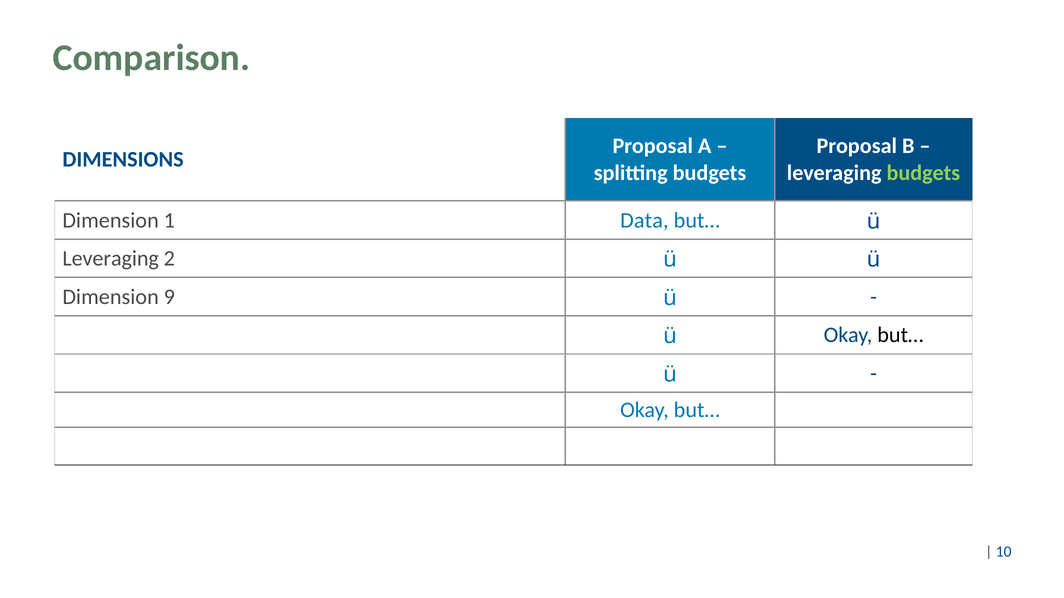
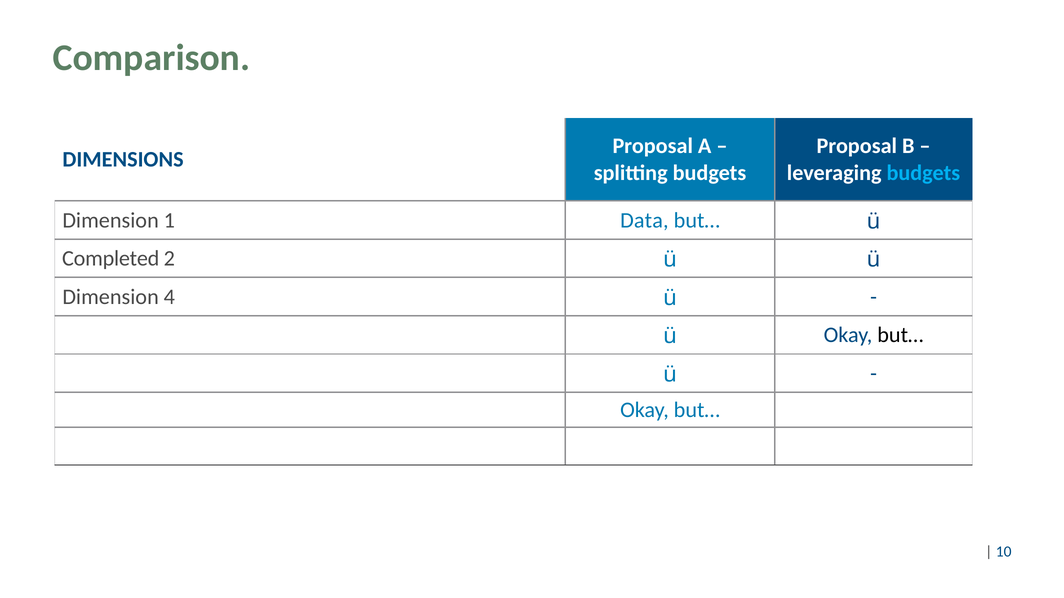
budgets at (923, 173) colour: light green -> light blue
Leveraging at (111, 259): Leveraging -> Completed
9: 9 -> 4
